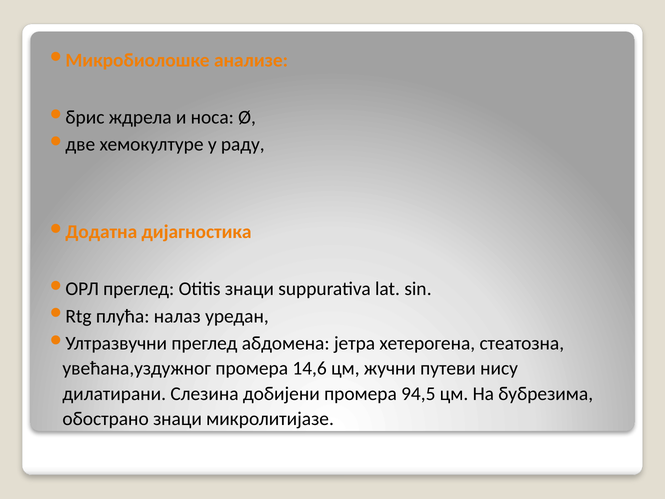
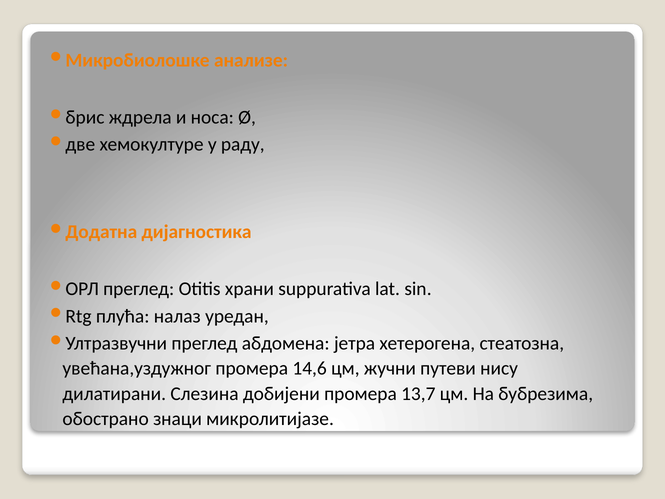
Otitis знаци: знаци -> храни
94,5: 94,5 -> 13,7
